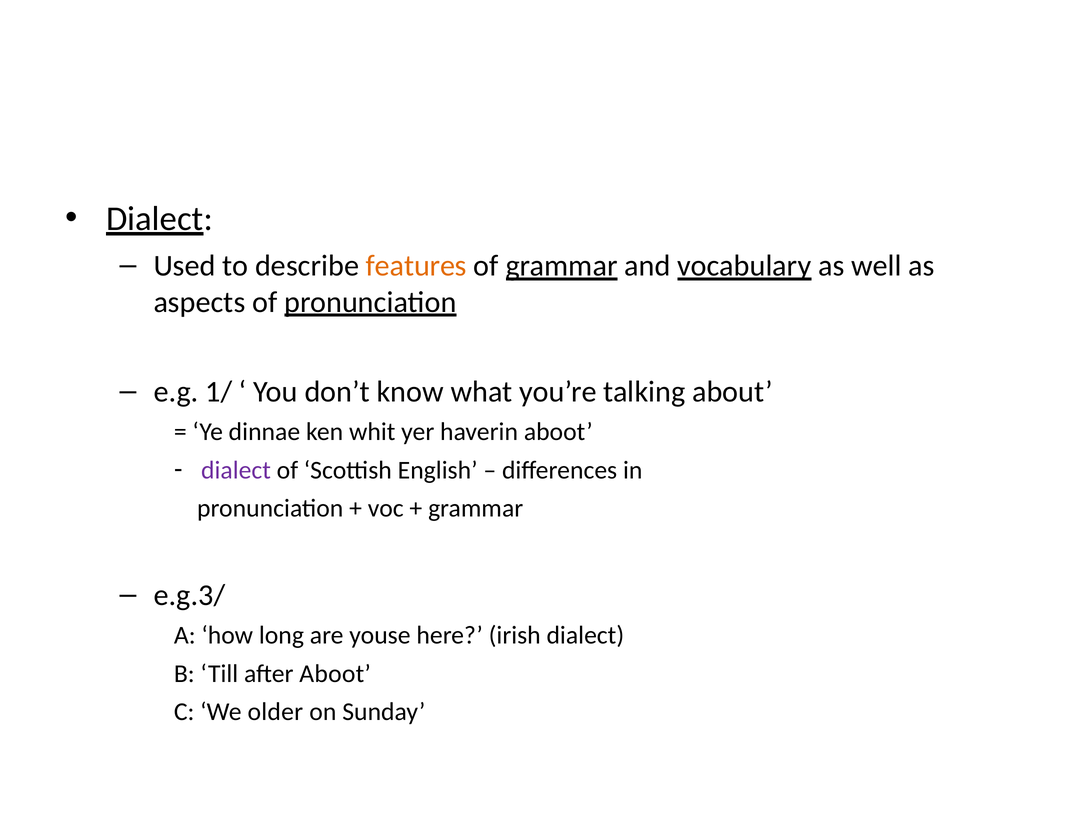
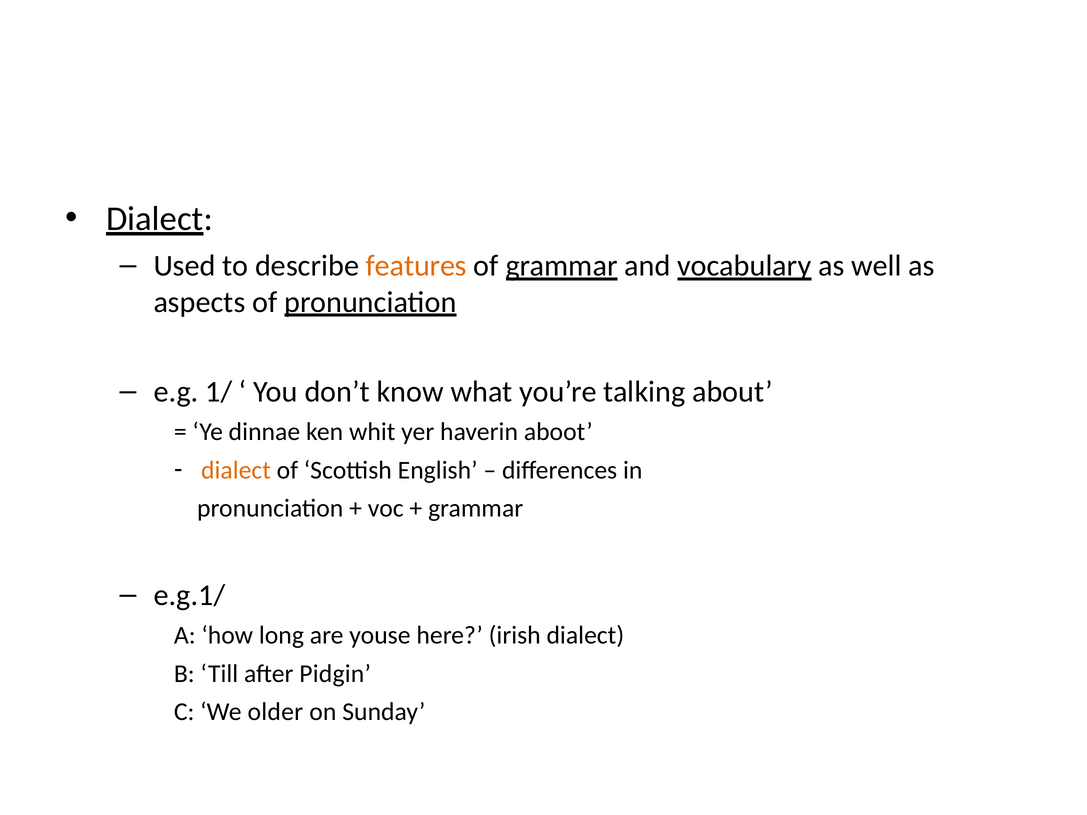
dialect at (236, 470) colour: purple -> orange
e.g.3/: e.g.3/ -> e.g.1/
after Aboot: Aboot -> Pidgin
